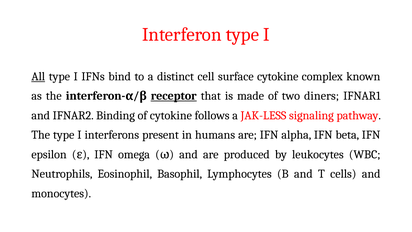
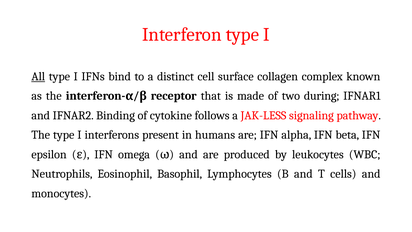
surface cytokine: cytokine -> collagen
receptor underline: present -> none
diners: diners -> during
